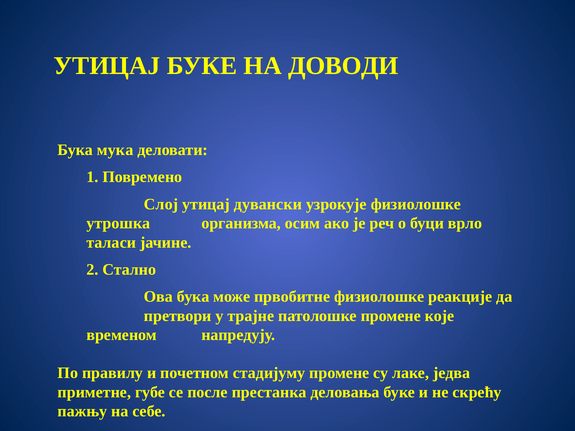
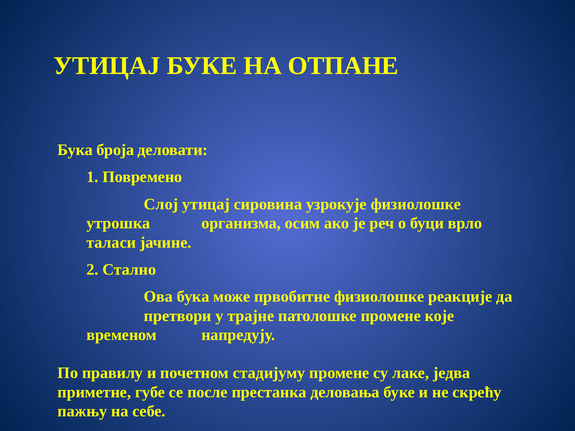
ДОВОДИ: ДОВОДИ -> ОТПАНЕ
мука: мука -> броја
дувански: дувански -> сировина
